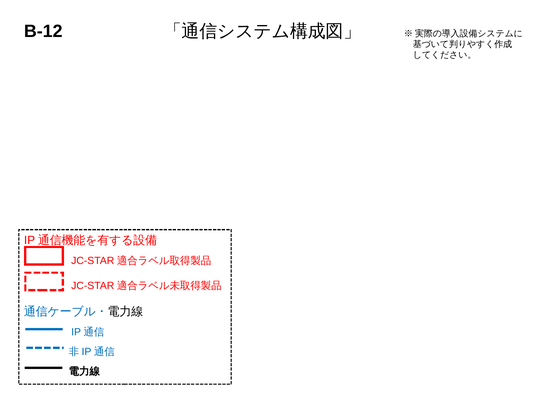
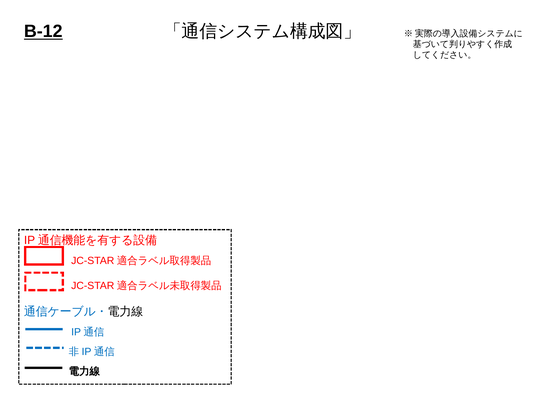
B-12 underline: none -> present
